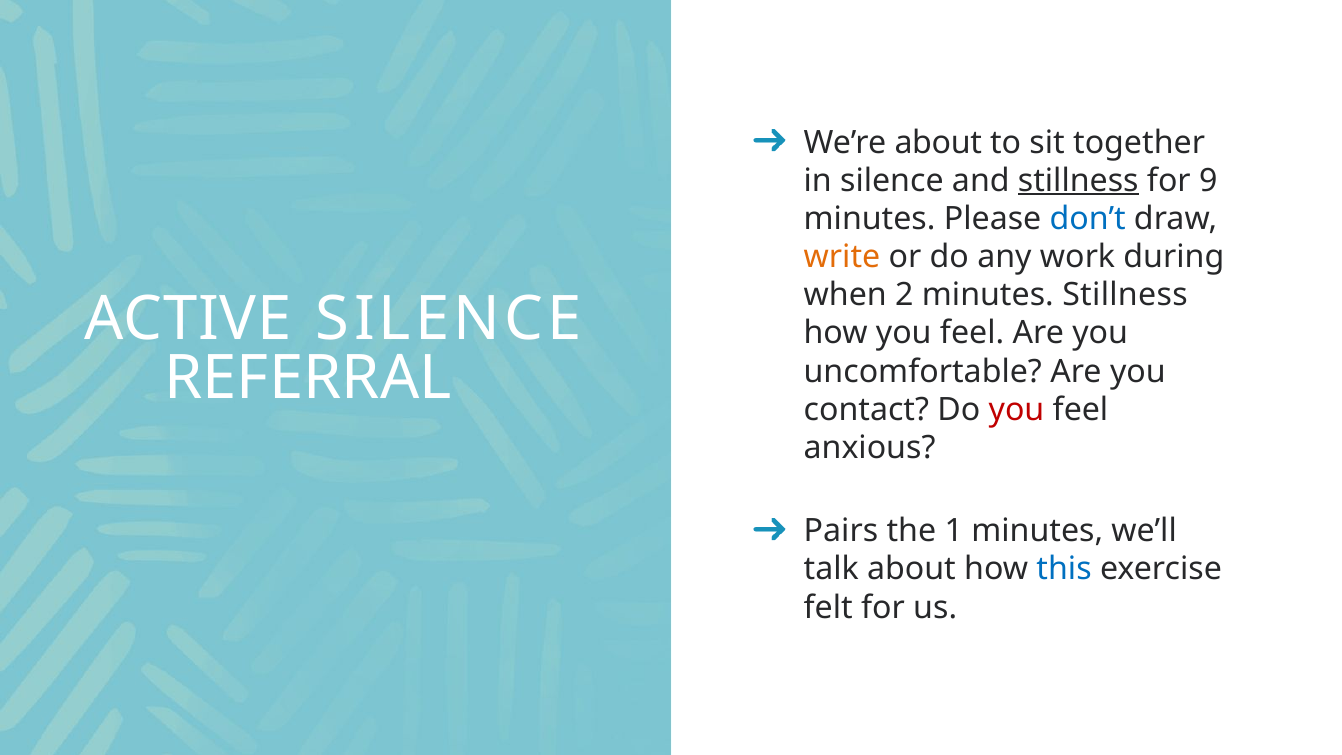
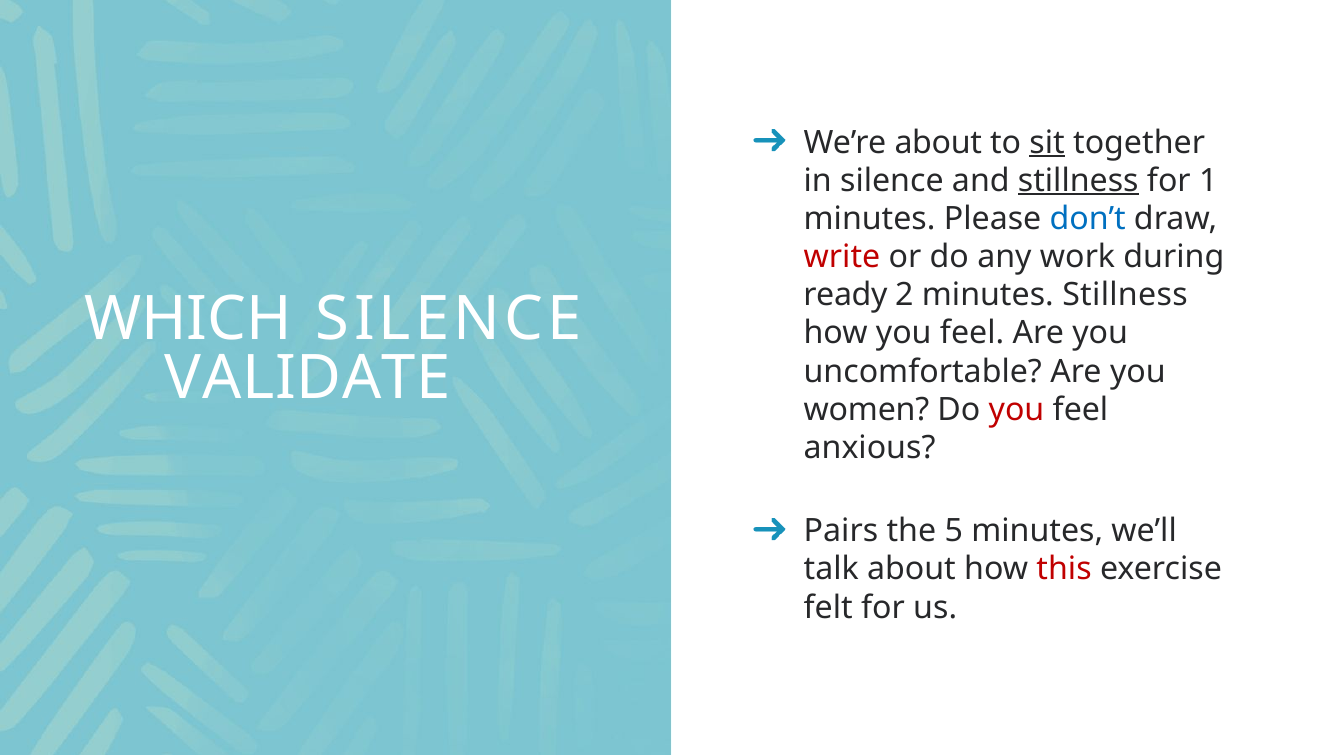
sit underline: none -> present
9: 9 -> 1
write colour: orange -> red
when: when -> ready
ACTIVE: ACTIVE -> WHICH
REFERRAL: REFERRAL -> VALIDATE
contact: contact -> women
1: 1 -> 5
this colour: blue -> red
